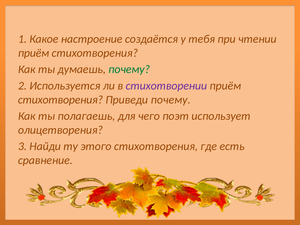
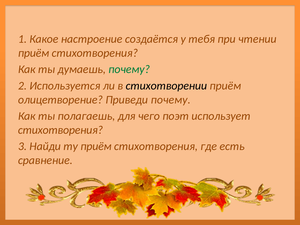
стихотворении colour: purple -> black
стихотворения at (60, 100): стихотворения -> олицетворение
олицетворения at (60, 130): олицетворения -> стихотворения
ту этого: этого -> приём
